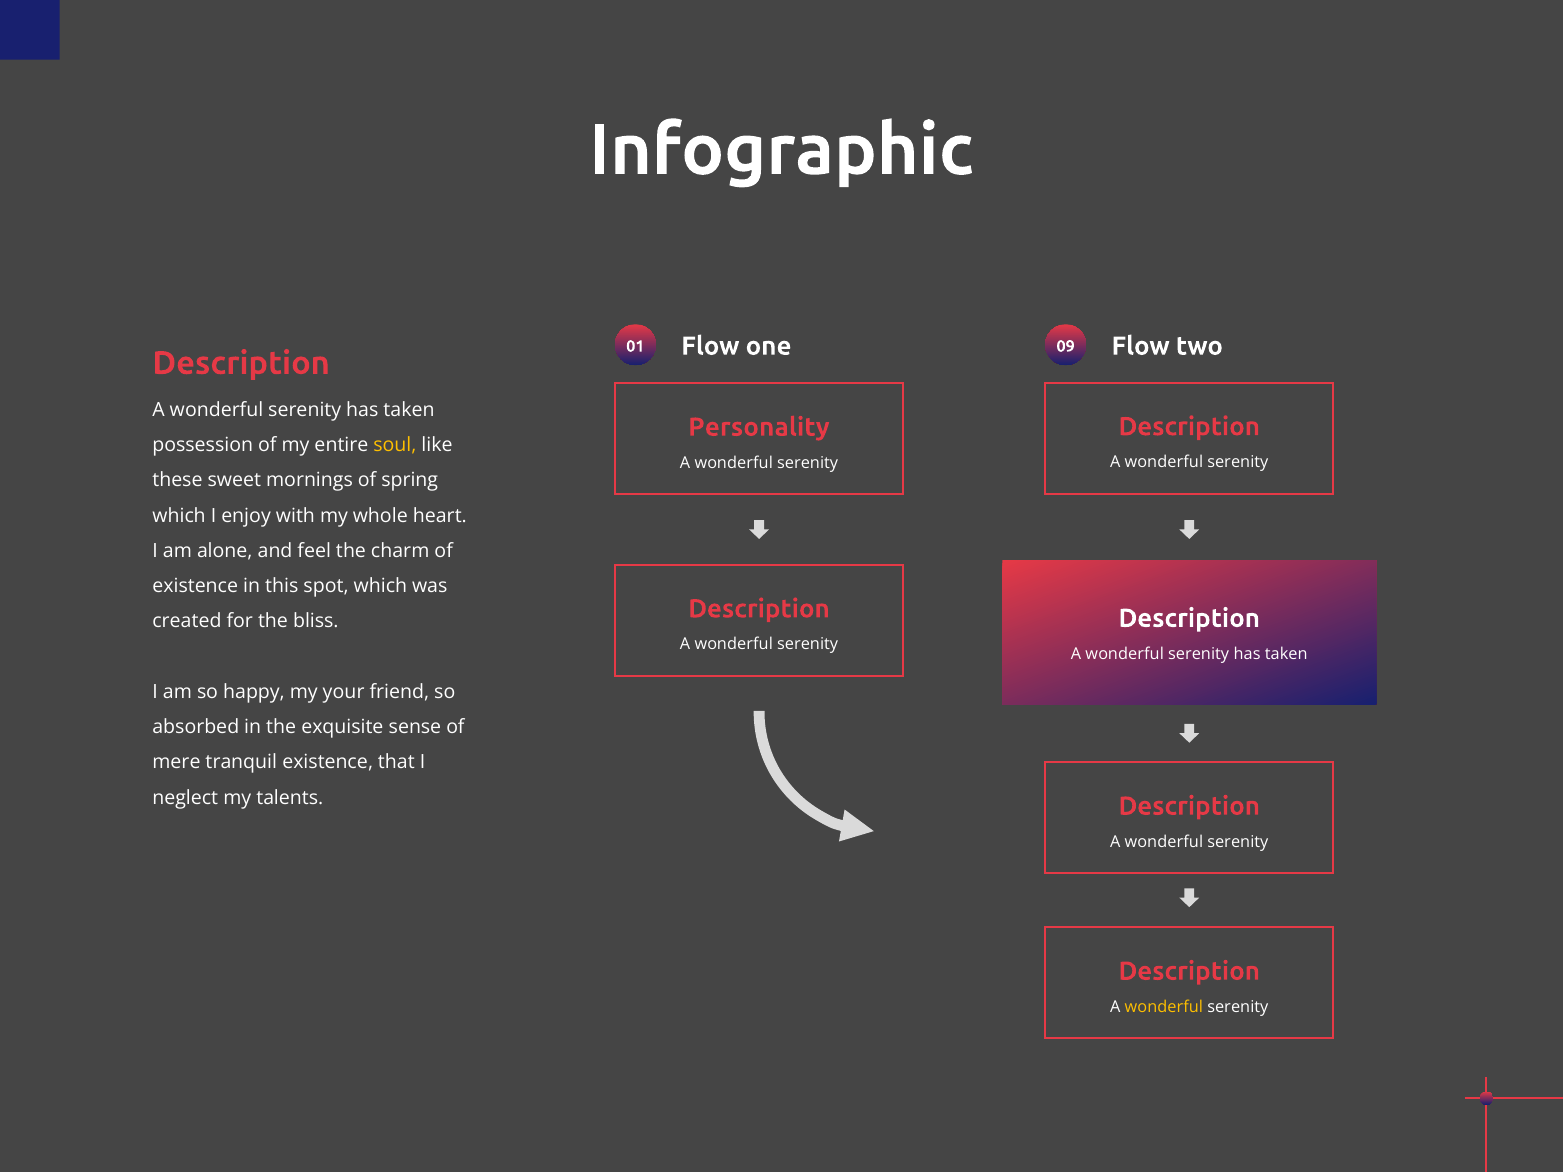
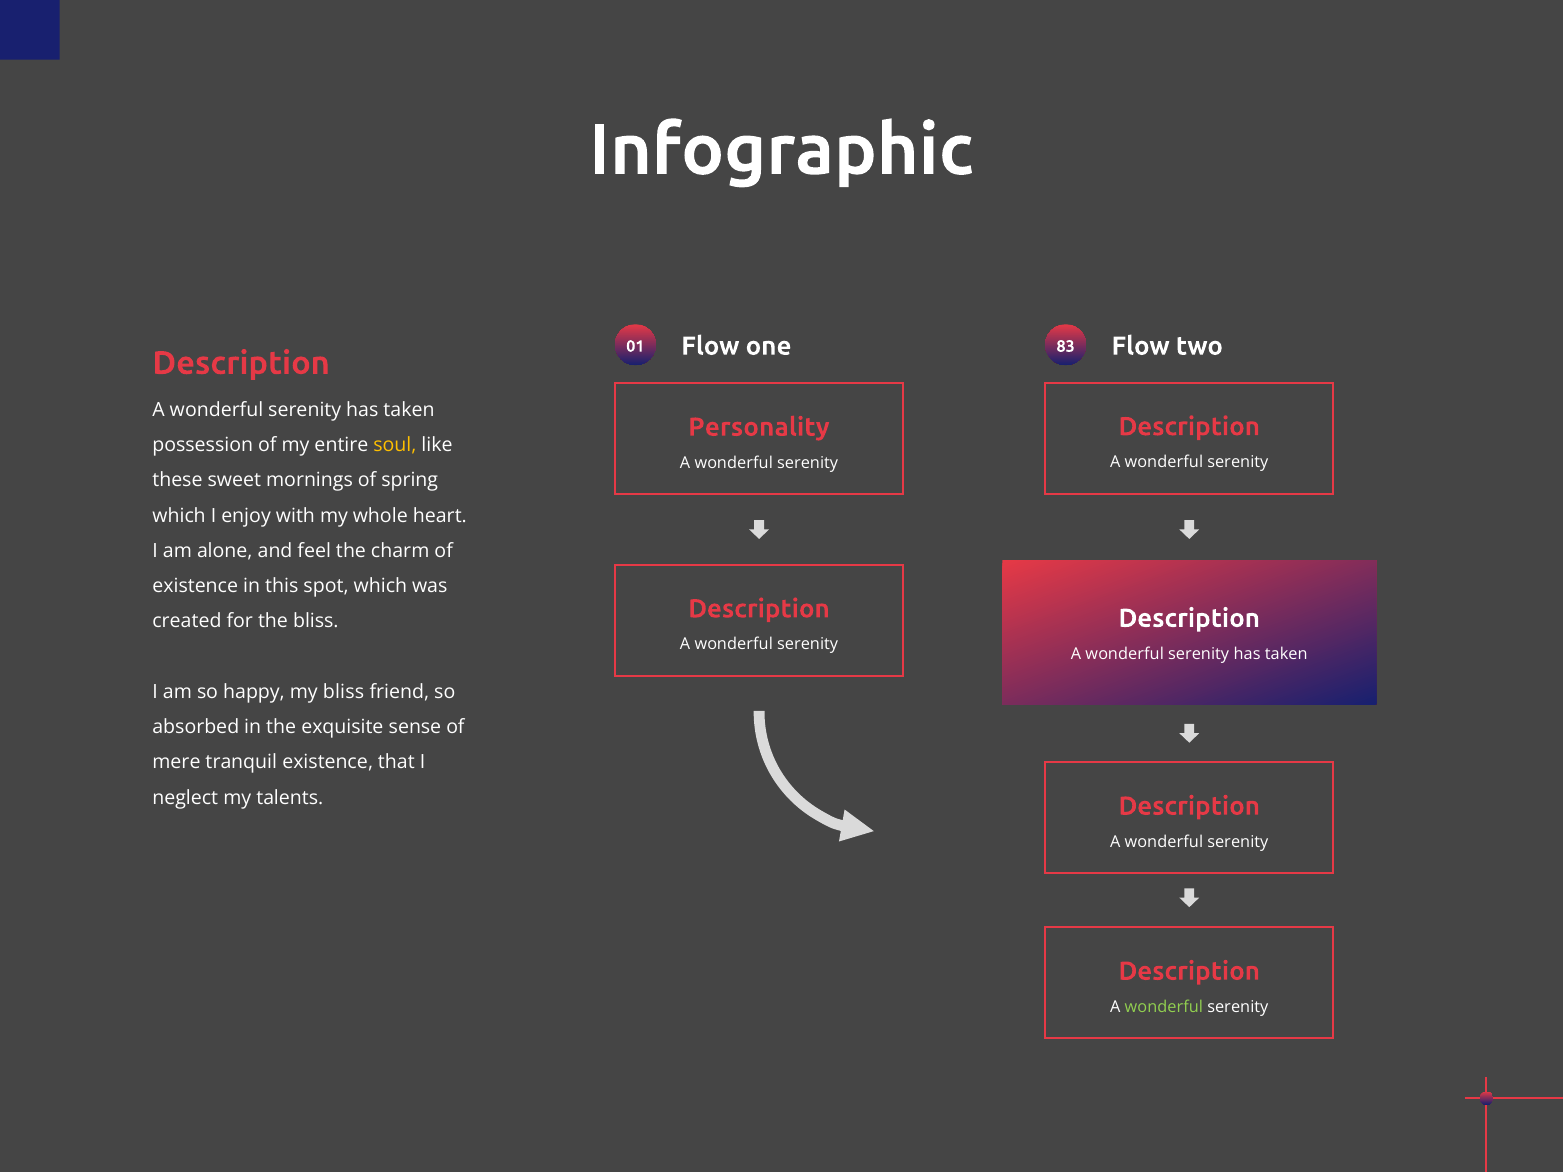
09: 09 -> 83
my your: your -> bliss
wonderful at (1164, 1007) colour: yellow -> light green
